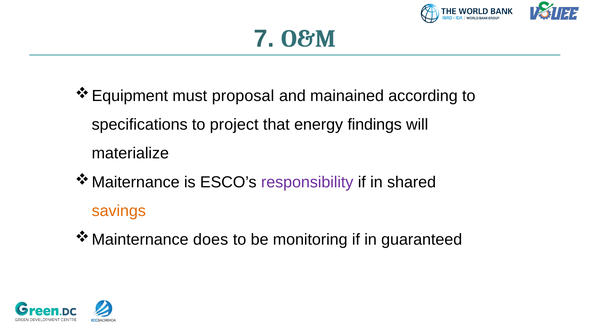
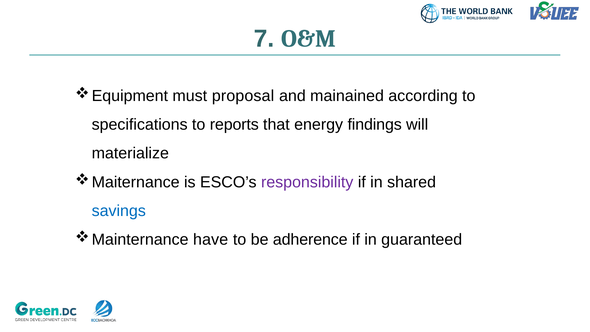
project: project -> reports
savings colour: orange -> blue
does: does -> have
monitoring: monitoring -> adherence
